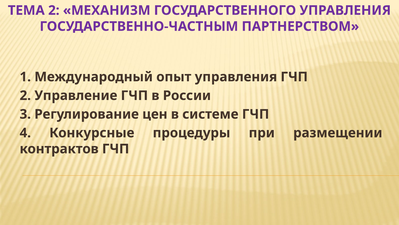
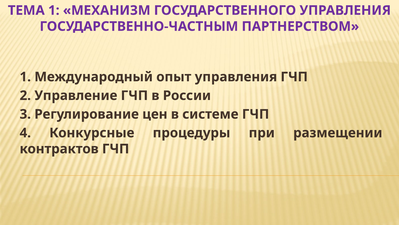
ТЕМА 2: 2 -> 1
